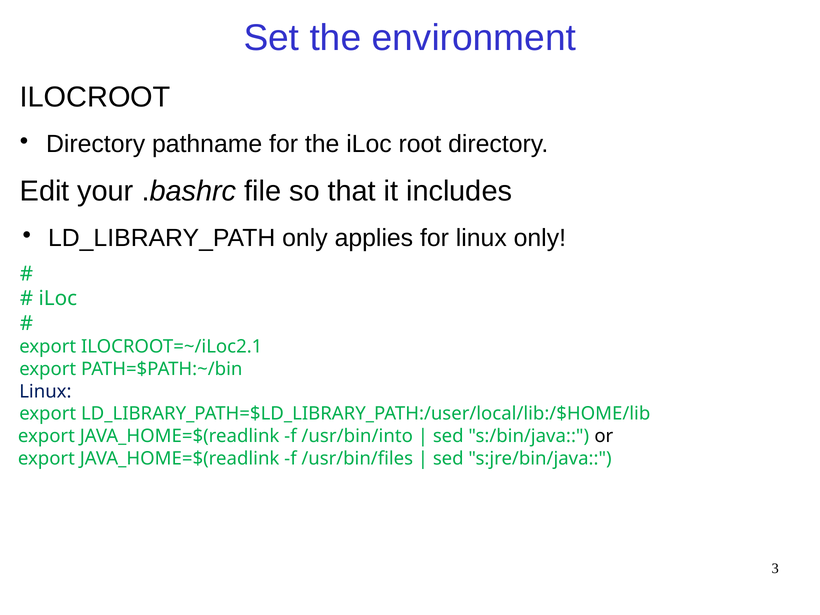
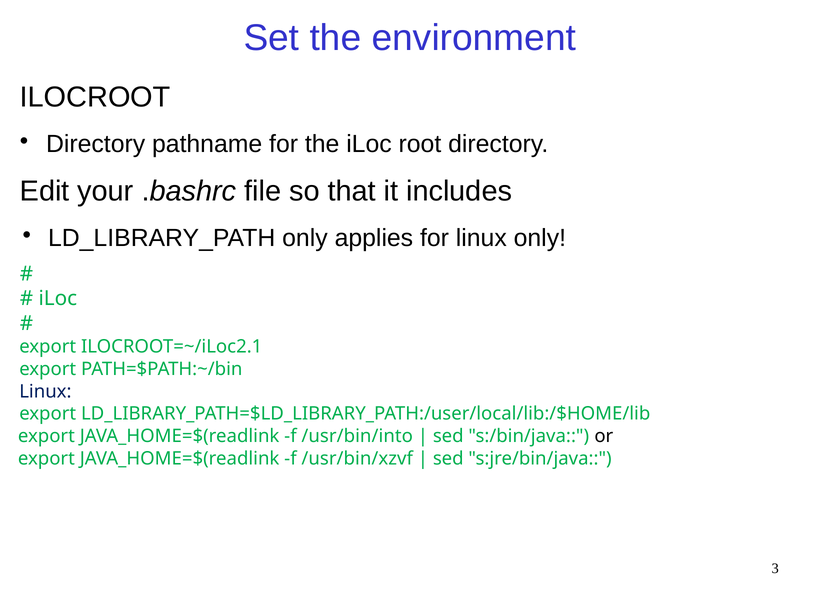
/usr/bin/files: /usr/bin/files -> /usr/bin/xzvf
